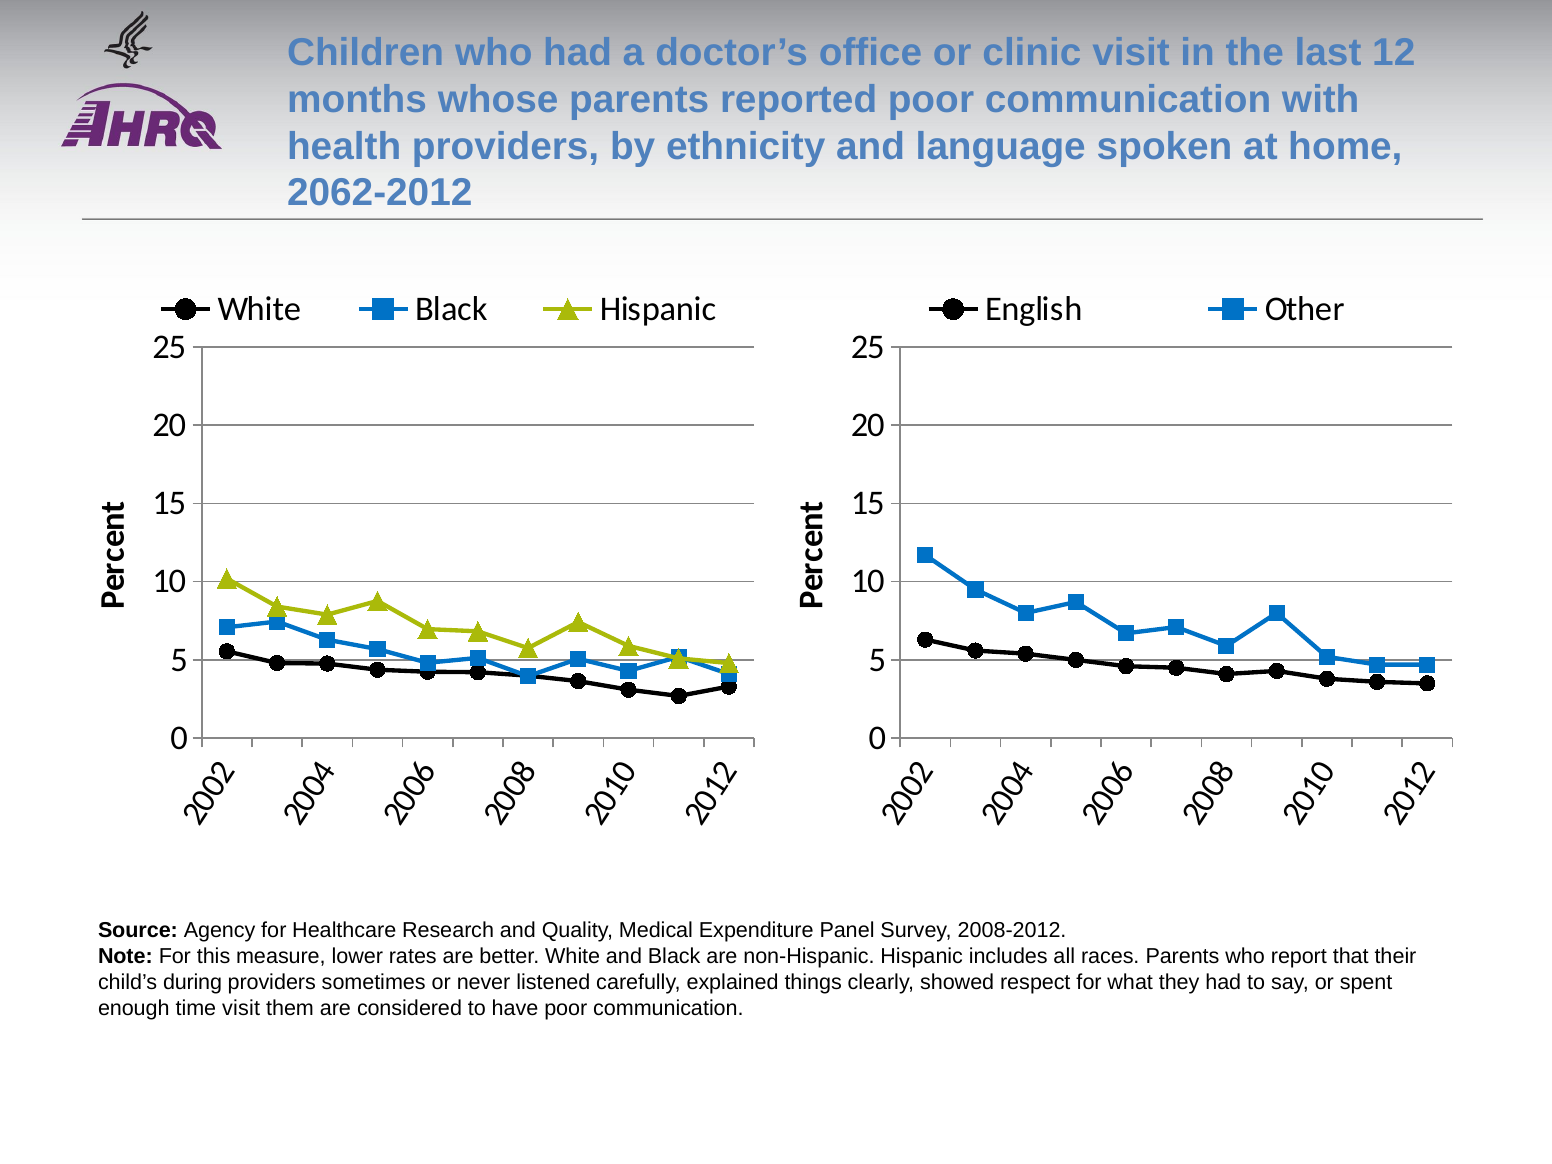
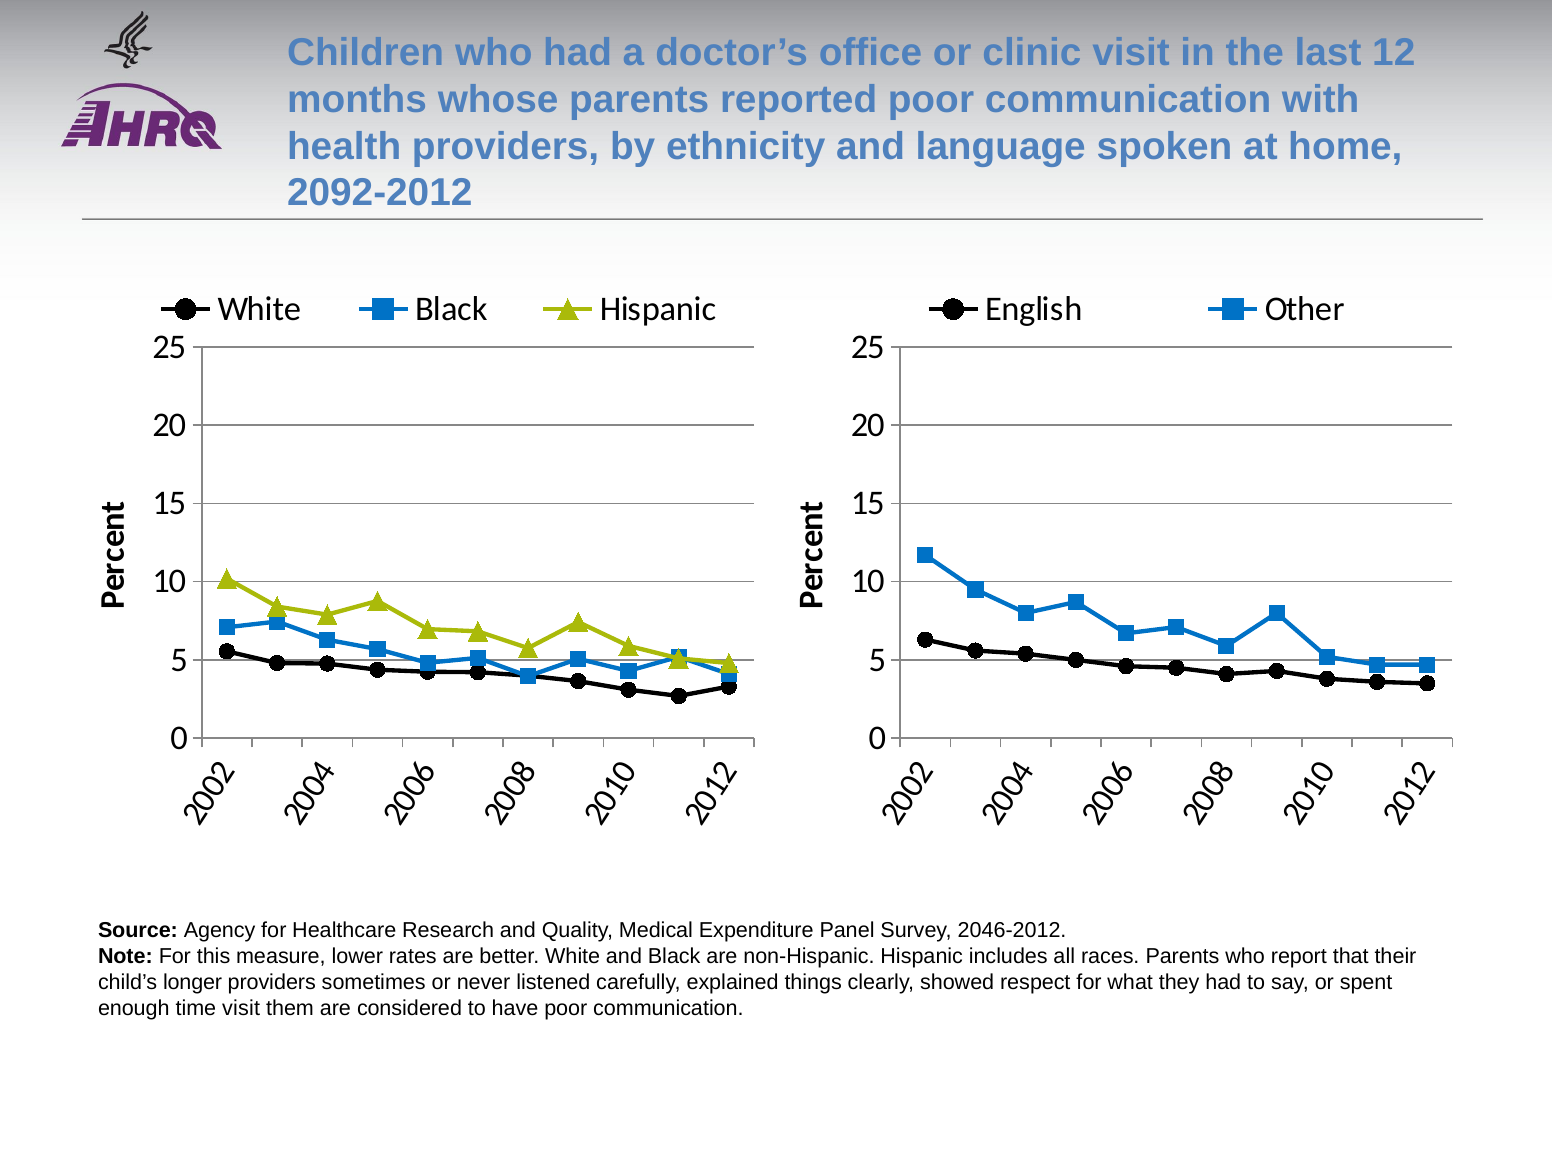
2062-2012: 2062-2012 -> 2092-2012
2008-2012: 2008-2012 -> 2046-2012
during: during -> longer
